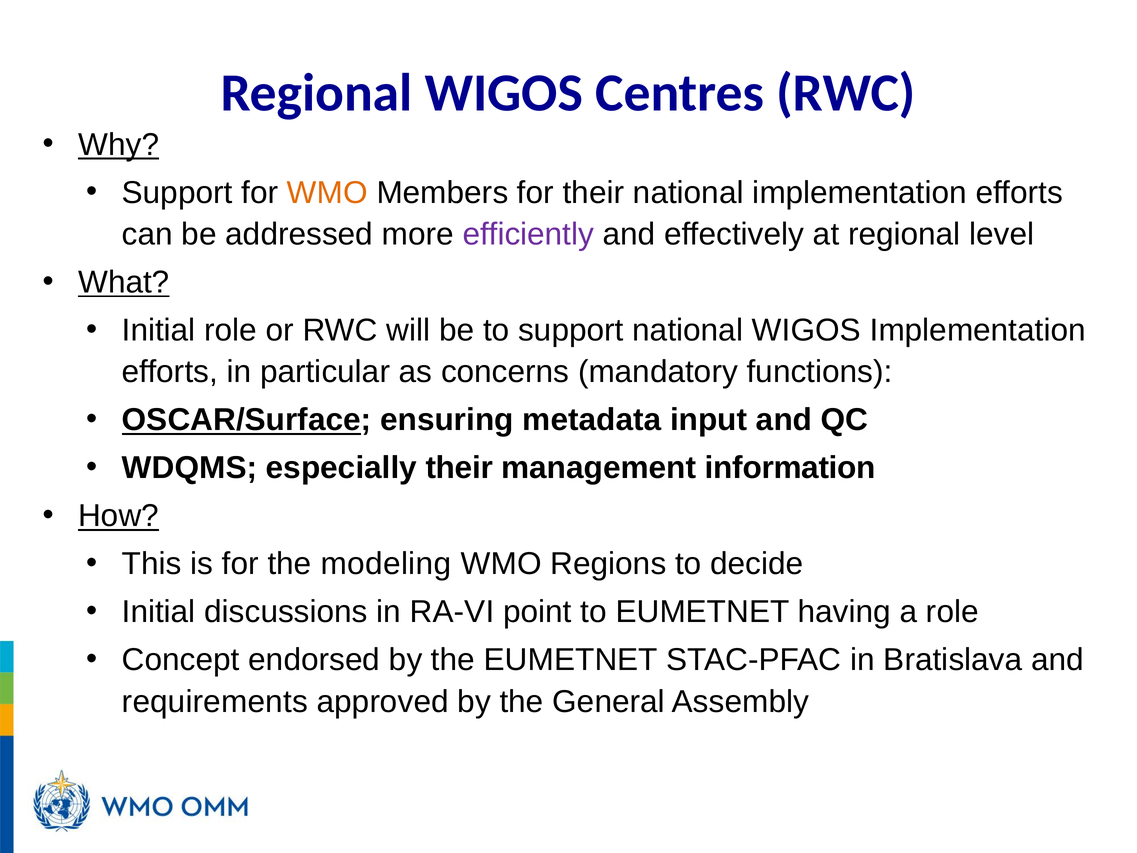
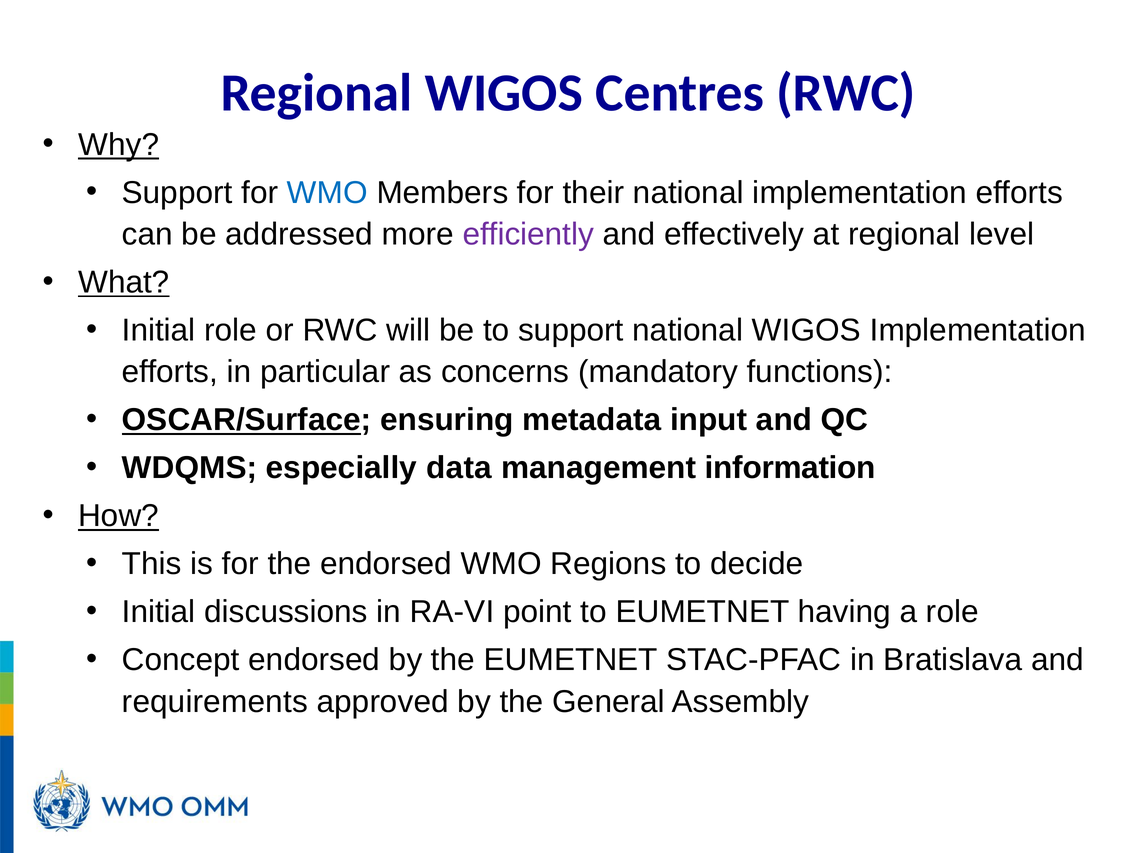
WMO at (327, 193) colour: orange -> blue
especially their: their -> data
the modeling: modeling -> endorsed
